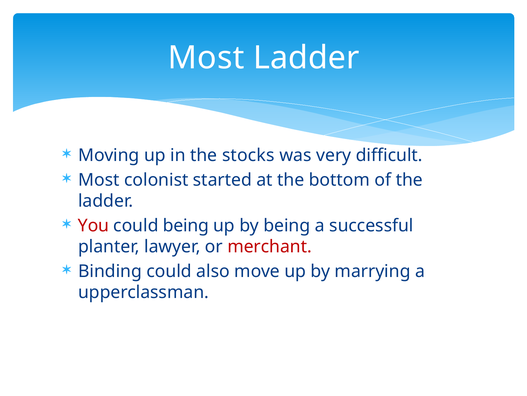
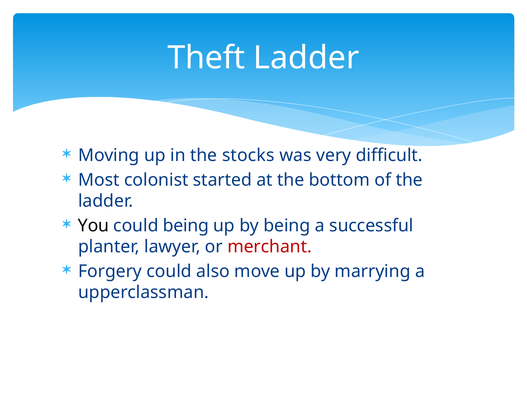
Most at (206, 58): Most -> Theft
You colour: red -> black
Binding: Binding -> Forgery
